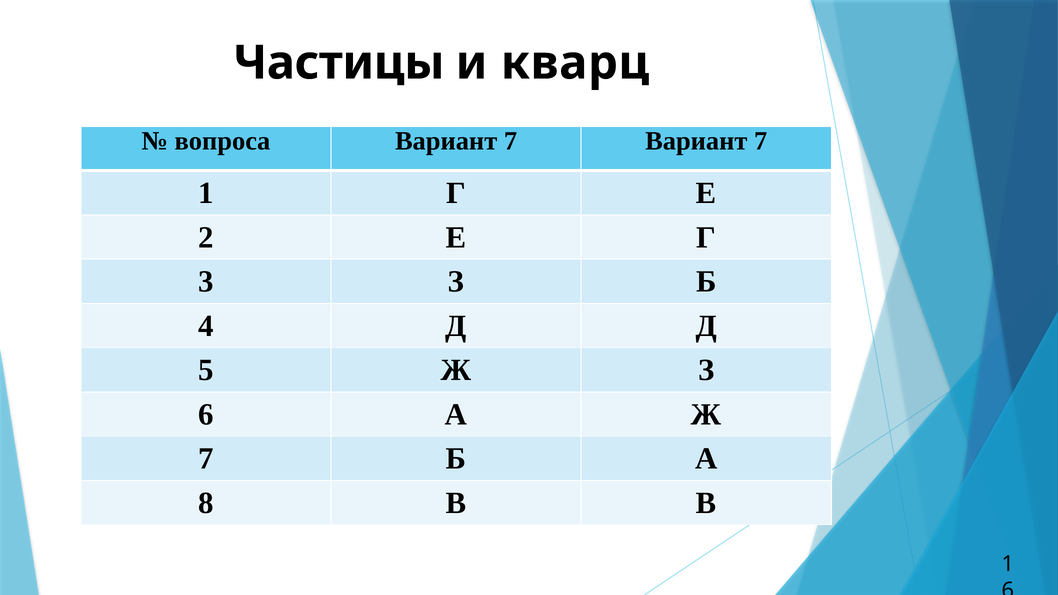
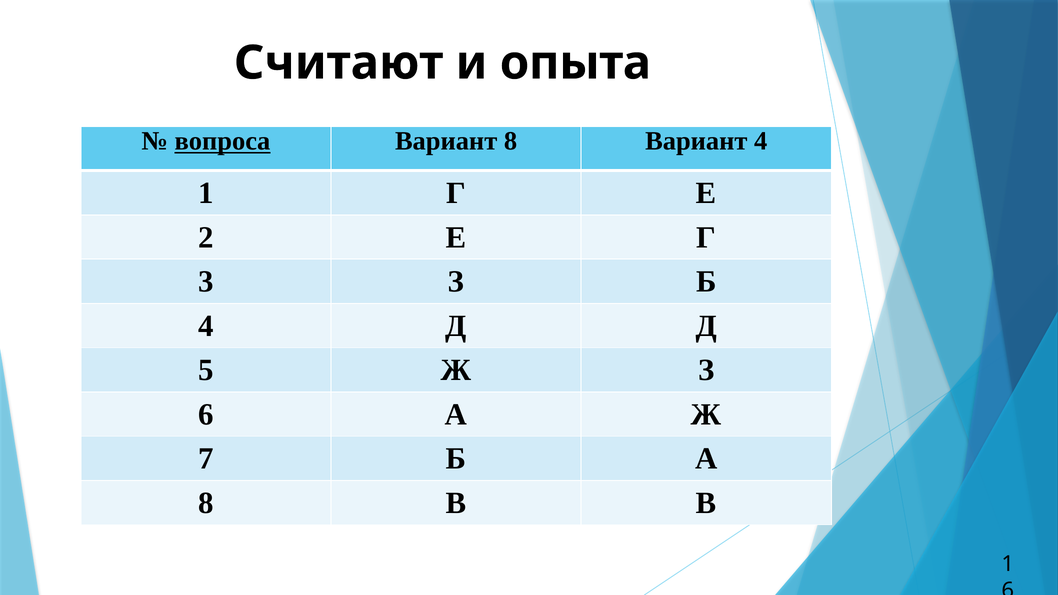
Частицы: Частицы -> Считают
кварц: кварц -> опыта
вопроса underline: none -> present
7 at (510, 141): 7 -> 8
7 at (761, 141): 7 -> 4
